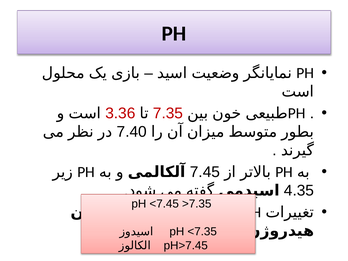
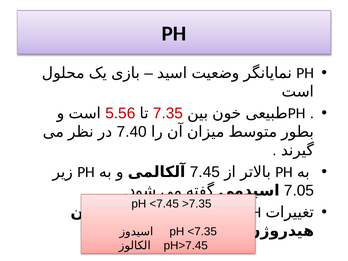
3.36: 3.36 -> 5.56
4.35: 4.35 -> 7.05
